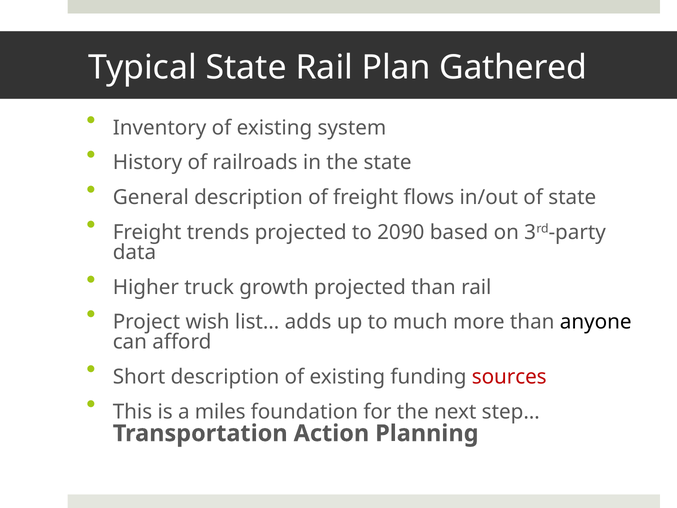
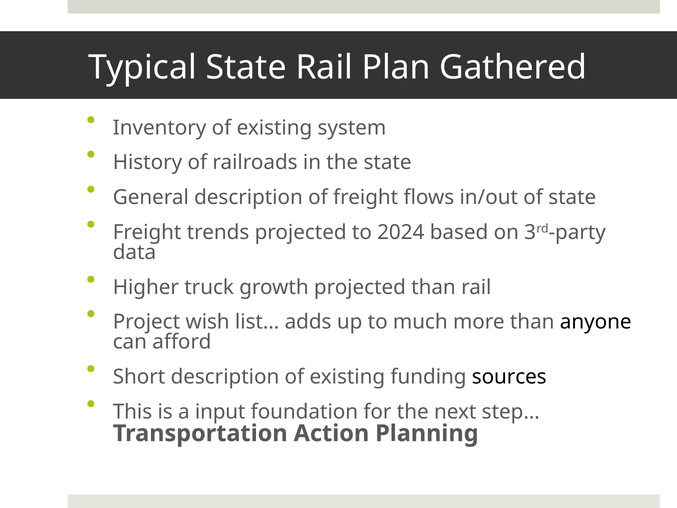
2090: 2090 -> 2024
sources colour: red -> black
miles: miles -> input
